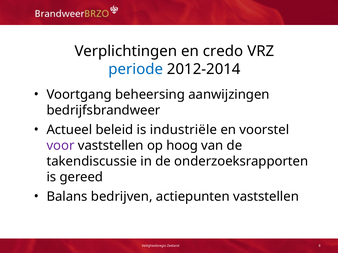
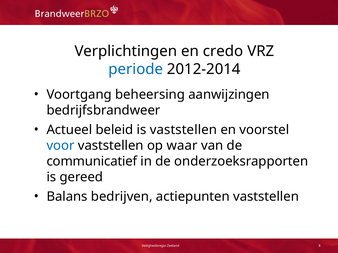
is industriële: industriële -> vaststellen
voor colour: purple -> blue
hoog: hoog -> waar
takendiscussie: takendiscussie -> communicatief
